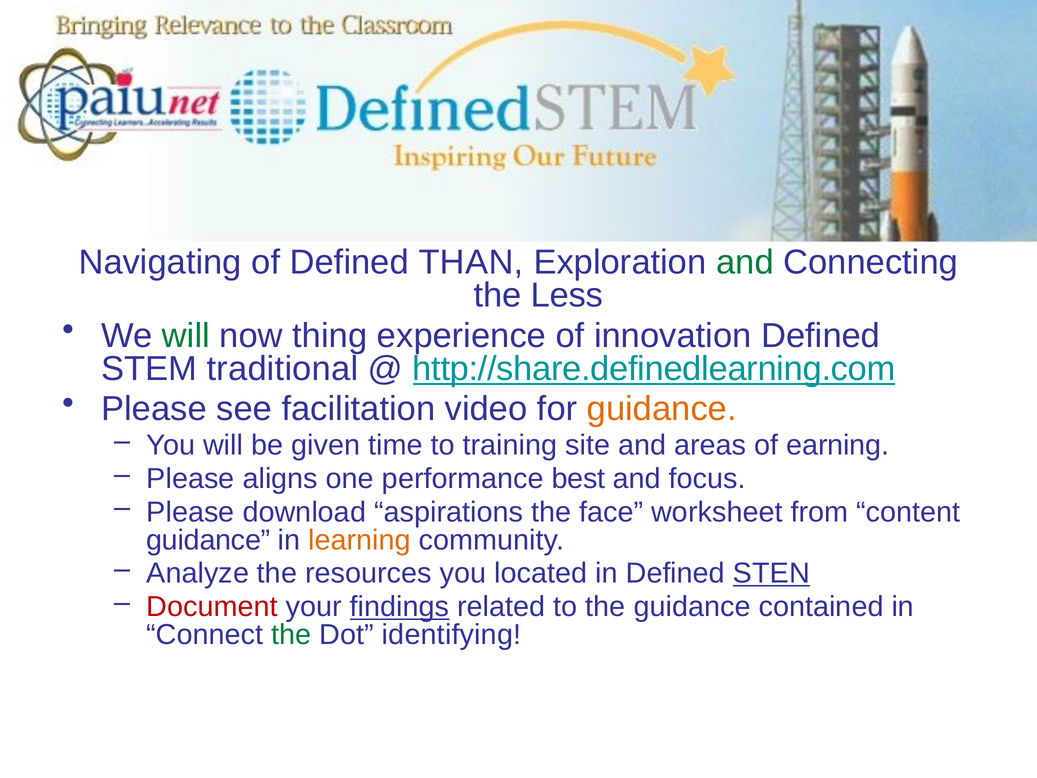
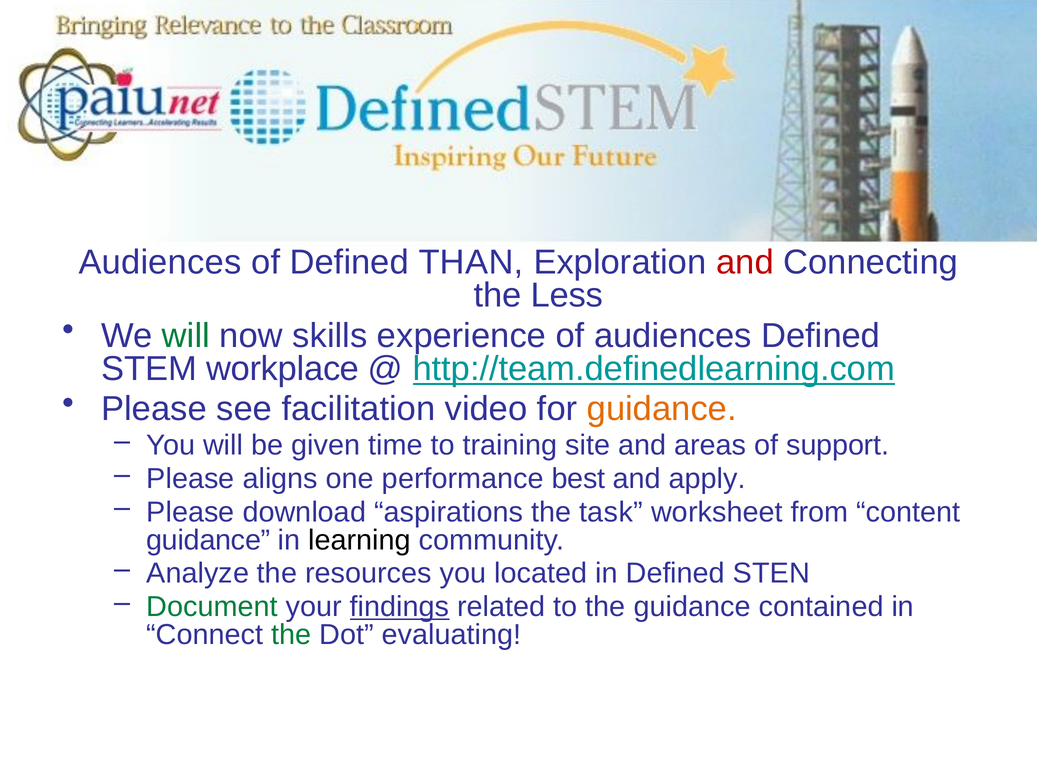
Navigating at (160, 262): Navigating -> Audiences
and at (745, 262) colour: green -> red
thing: thing -> skills
of innovation: innovation -> audiences
traditional: traditional -> workplace
http://share.definedlearning.com: http://share.definedlearning.com -> http://team.definedlearning.com
earning: earning -> support
focus: focus -> apply
face: face -> task
learning colour: orange -> black
STEN underline: present -> none
Document colour: red -> green
identifying: identifying -> evaluating
